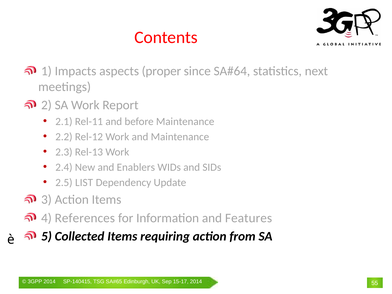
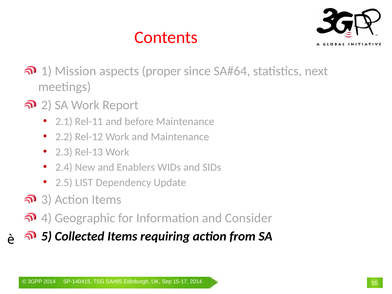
Impacts: Impacts -> Mission
References: References -> Geographic
Features: Features -> Consider
